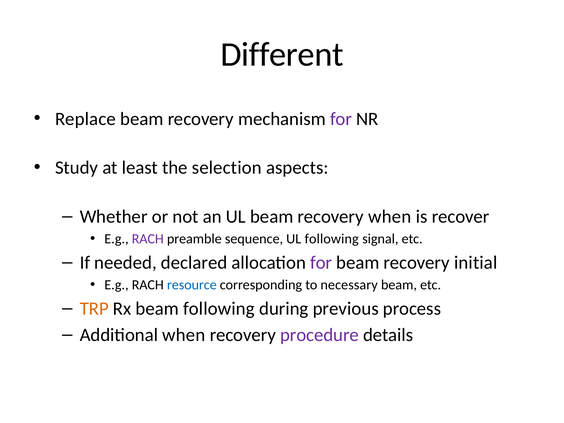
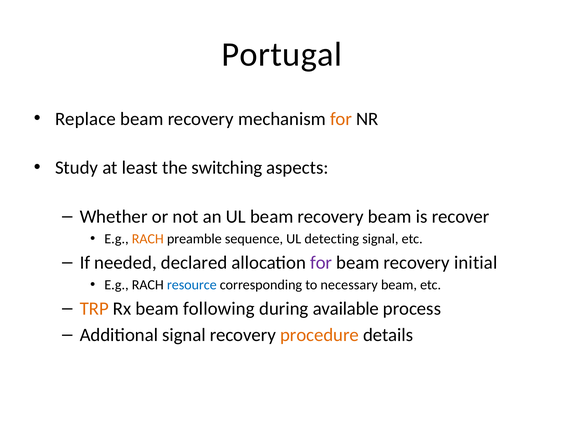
Different: Different -> Portugal
for at (341, 119) colour: purple -> orange
selection: selection -> switching
recovery when: when -> beam
RACH at (148, 239) colour: purple -> orange
UL following: following -> detecting
previous: previous -> available
Additional when: when -> signal
procedure colour: purple -> orange
